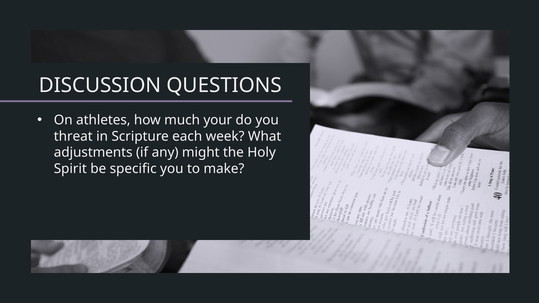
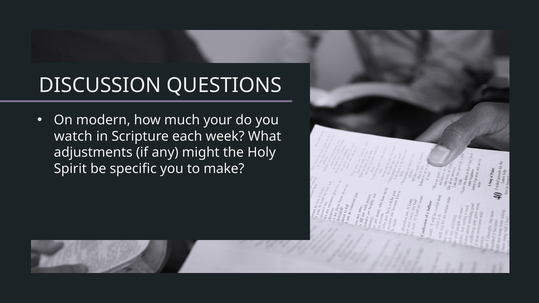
athletes: athletes -> modern
threat: threat -> watch
